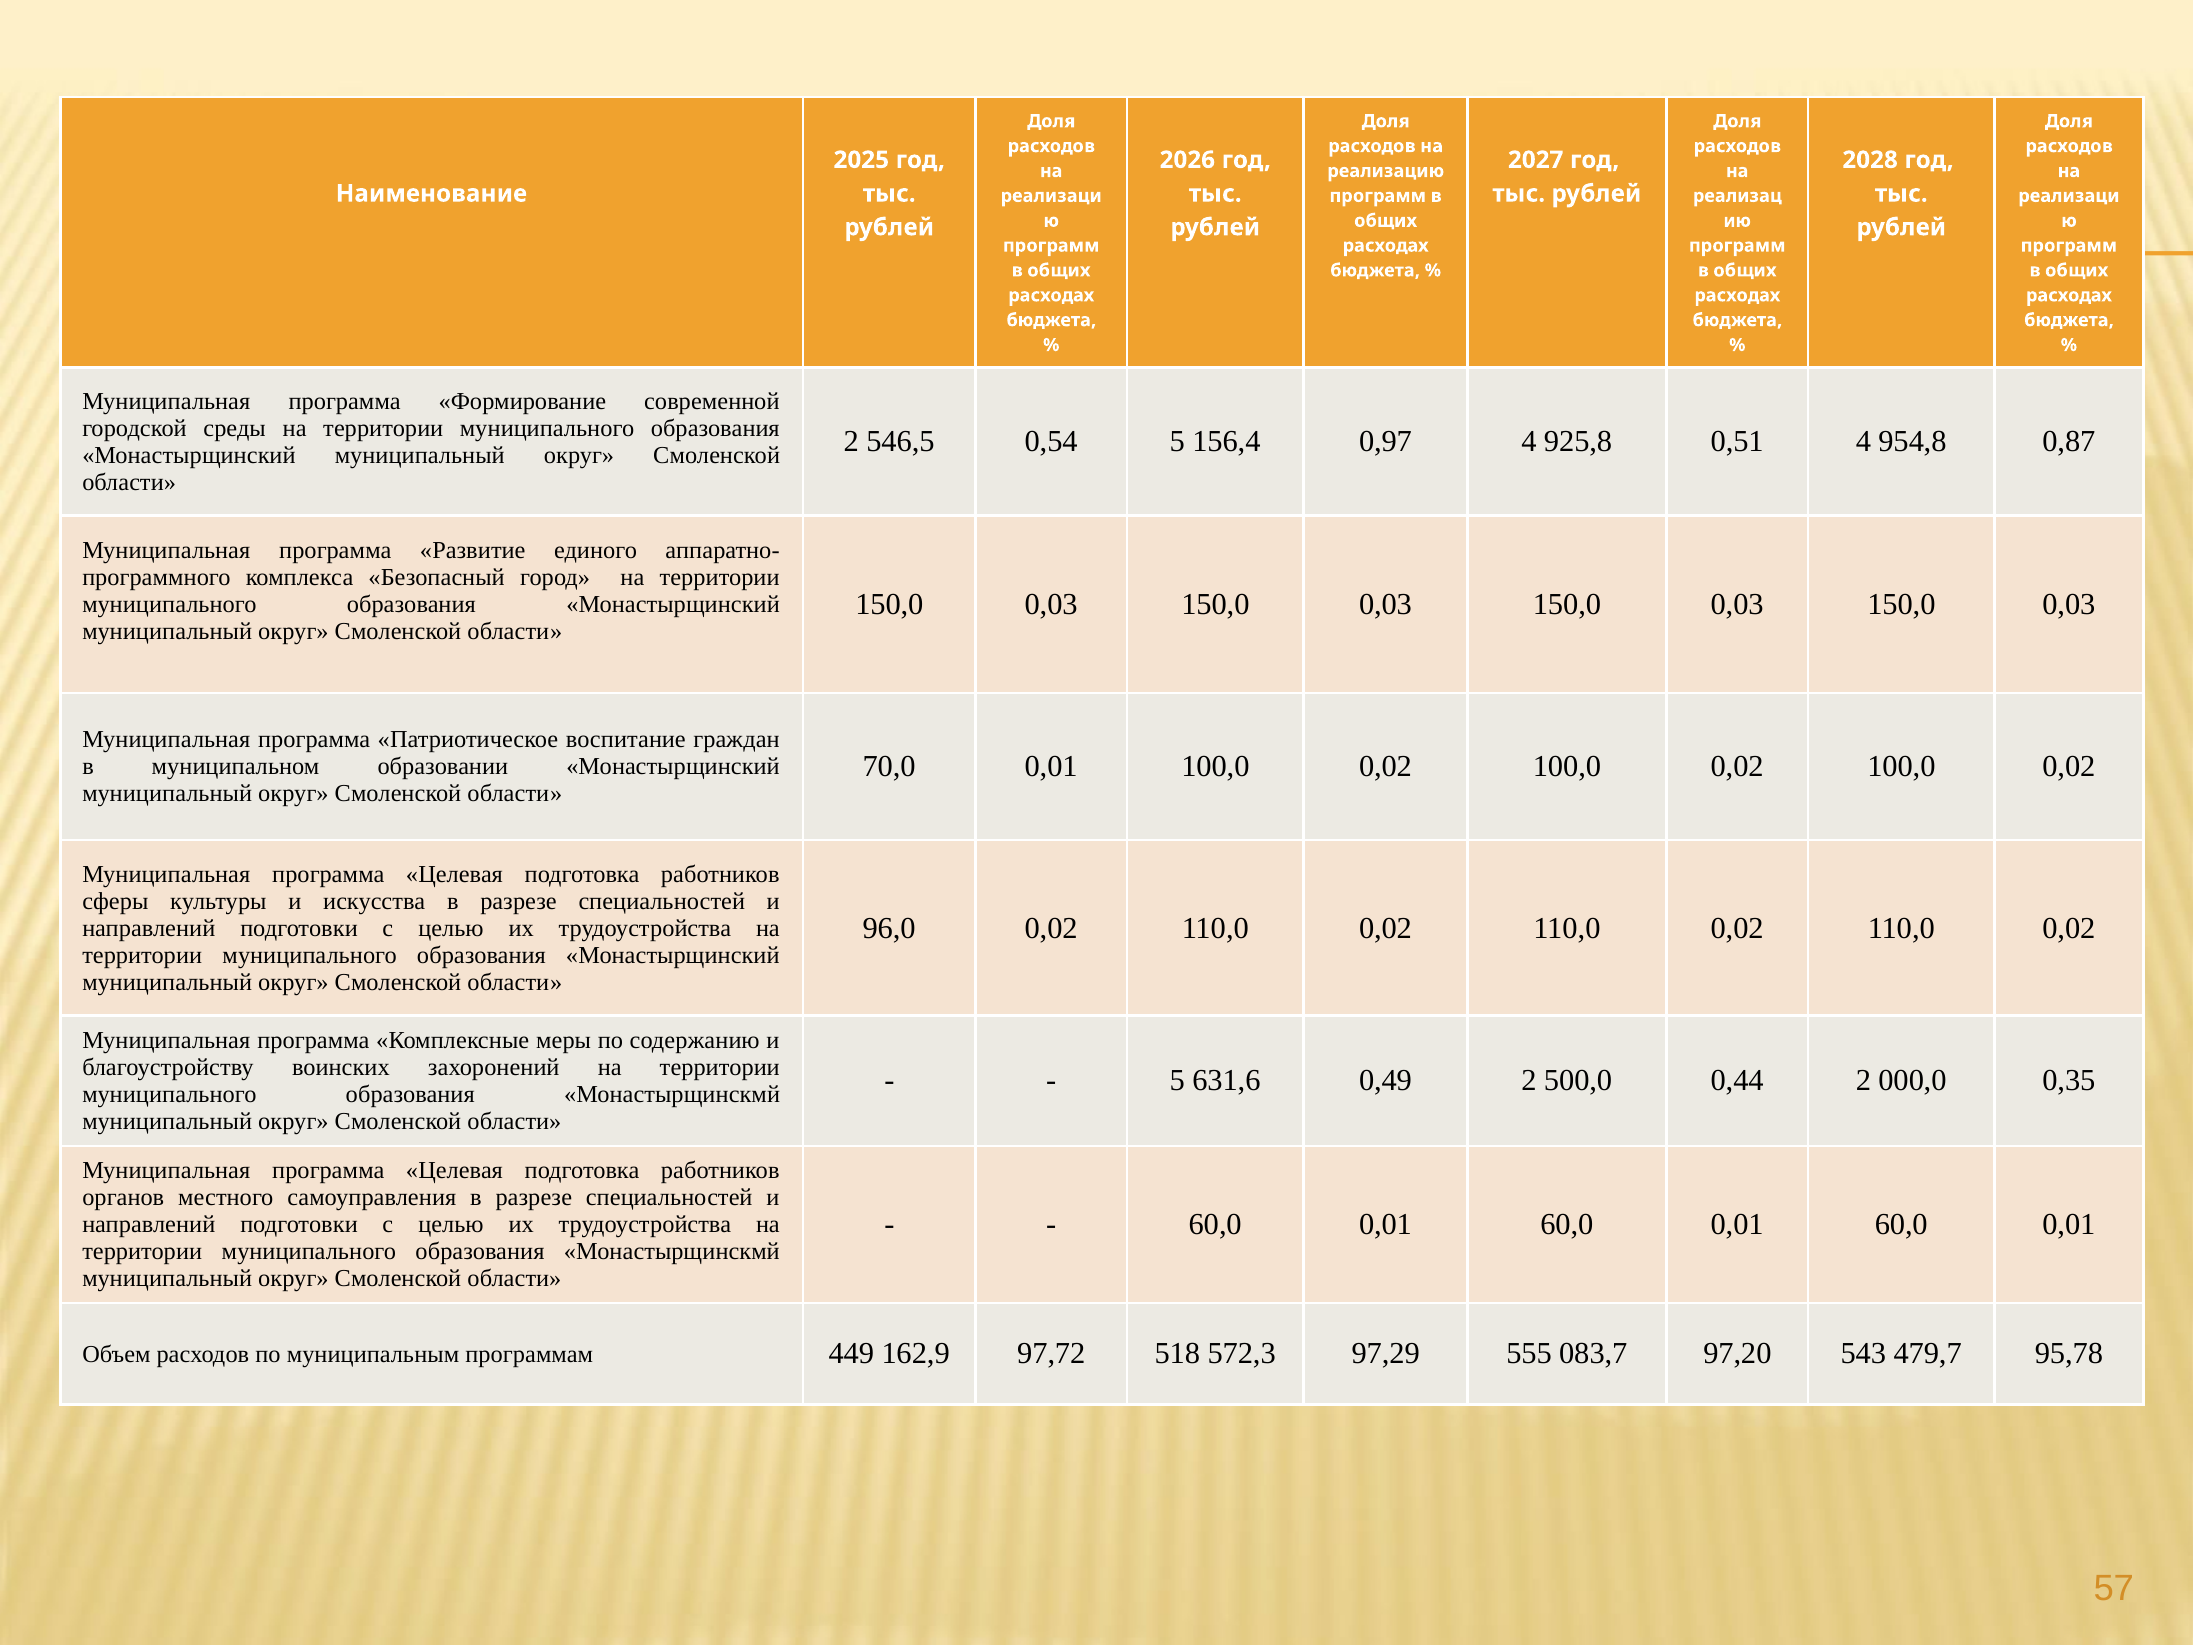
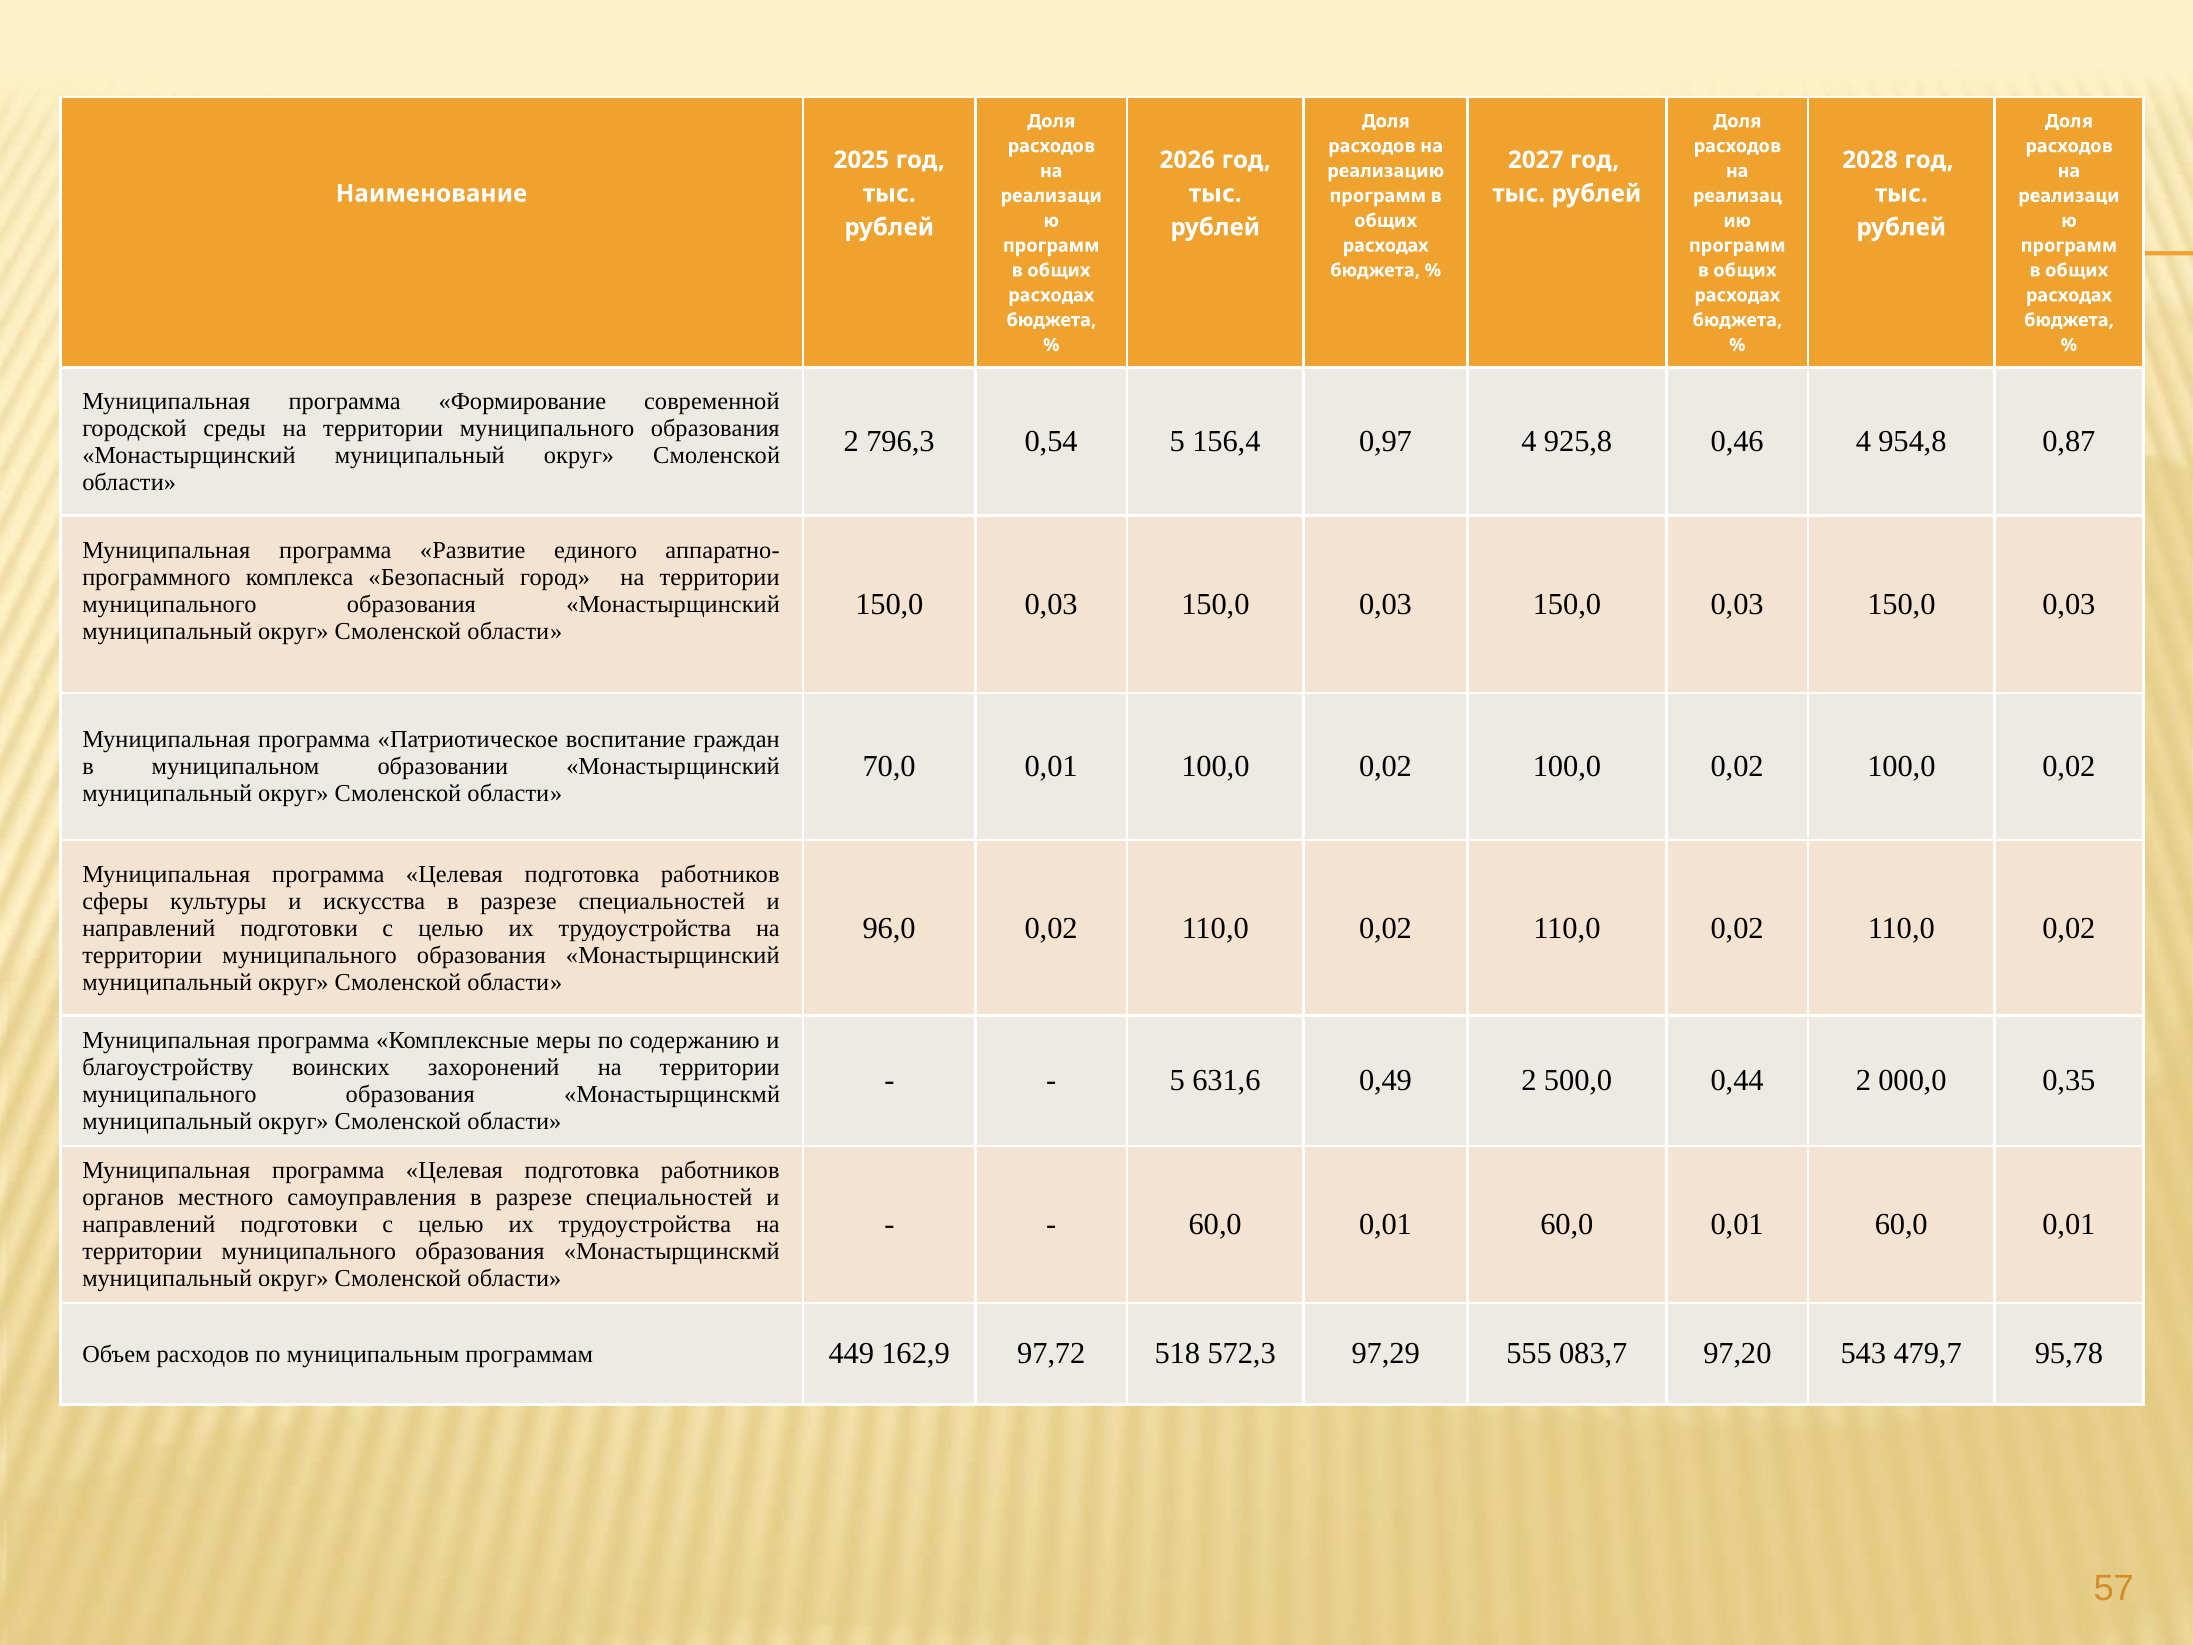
546,5: 546,5 -> 796,3
0,51: 0,51 -> 0,46
